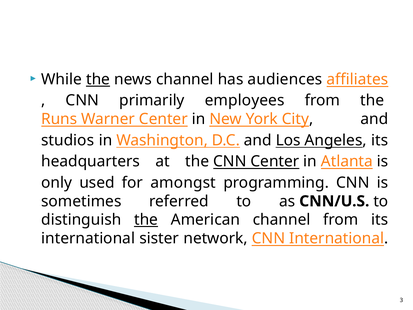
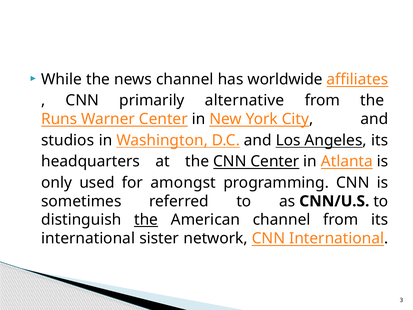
the at (98, 79) underline: present -> none
audiences: audiences -> worldwide
employees: employees -> alternative
